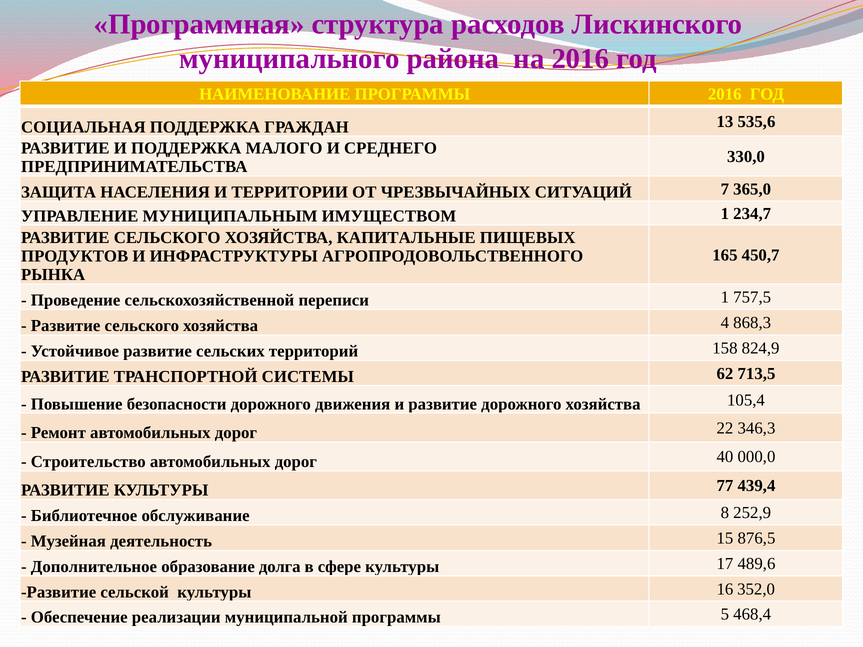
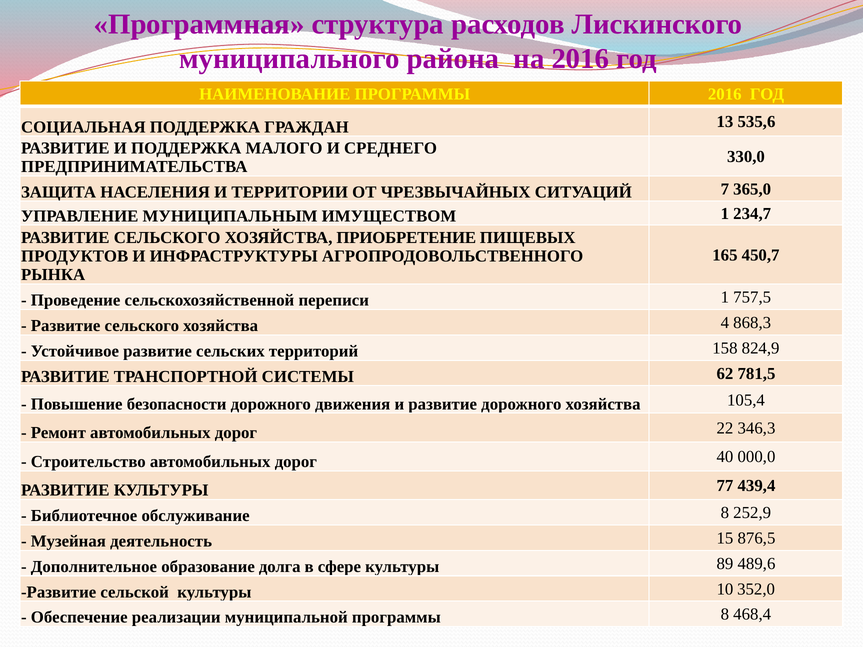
КАПИТАЛЬНЫЕ: КАПИТАЛЬНЫЕ -> ПРИОБРЕТЕНИЕ
713,5: 713,5 -> 781,5
17: 17 -> 89
16: 16 -> 10
программы 5: 5 -> 8
